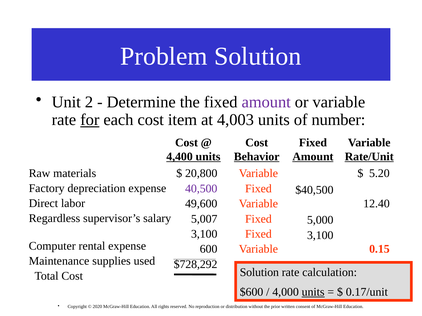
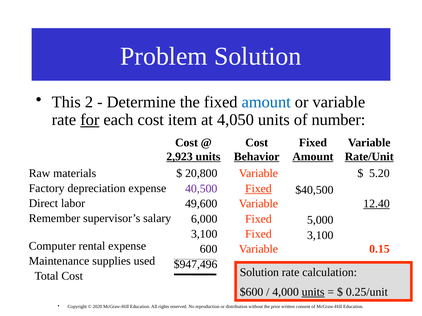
Unit: Unit -> This
amount at (266, 102) colour: purple -> blue
4,003: 4,003 -> 4,050
4,400: 4,400 -> 2,923
Fixed at (258, 189) underline: none -> present
12.40 underline: none -> present
Regardless: Regardless -> Remember
5,007: 5,007 -> 6,000
$728,292: $728,292 -> $947,496
0.17/unit: 0.17/unit -> 0.25/unit
